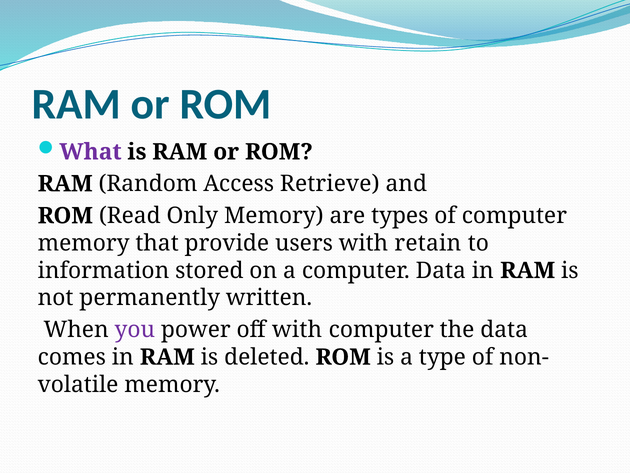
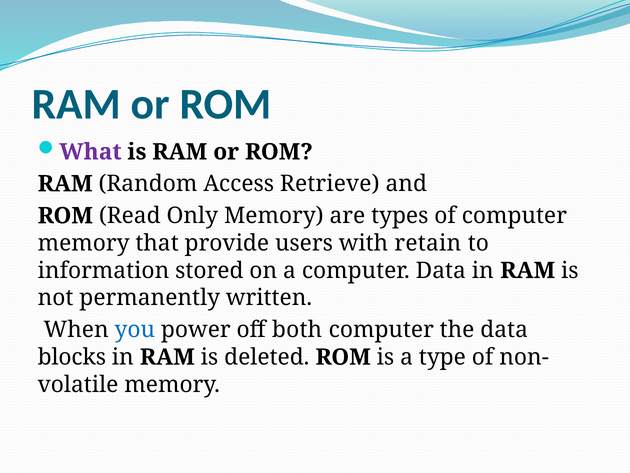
you colour: purple -> blue
off with: with -> both
comes: comes -> blocks
